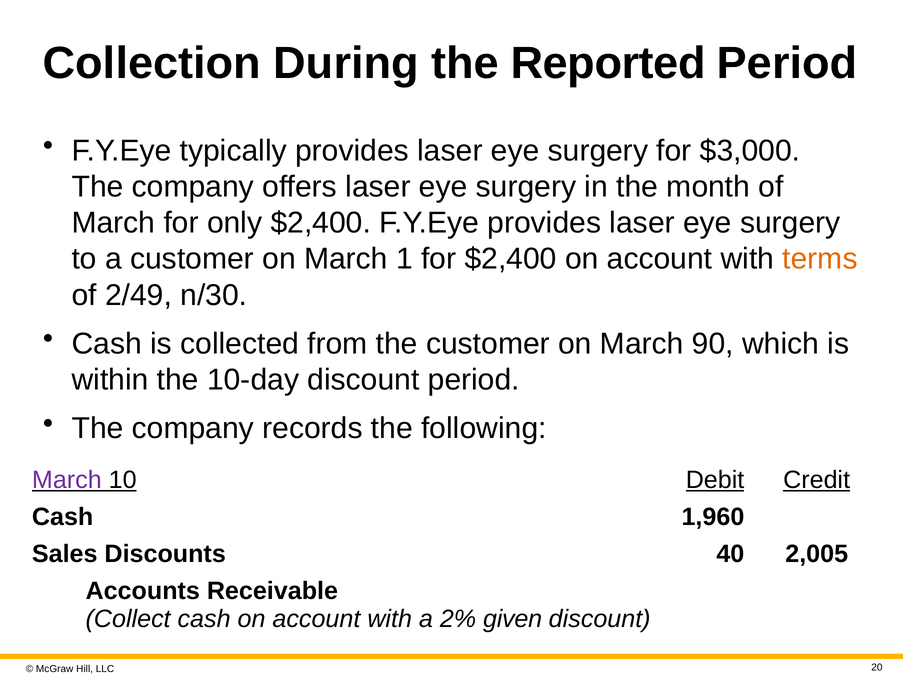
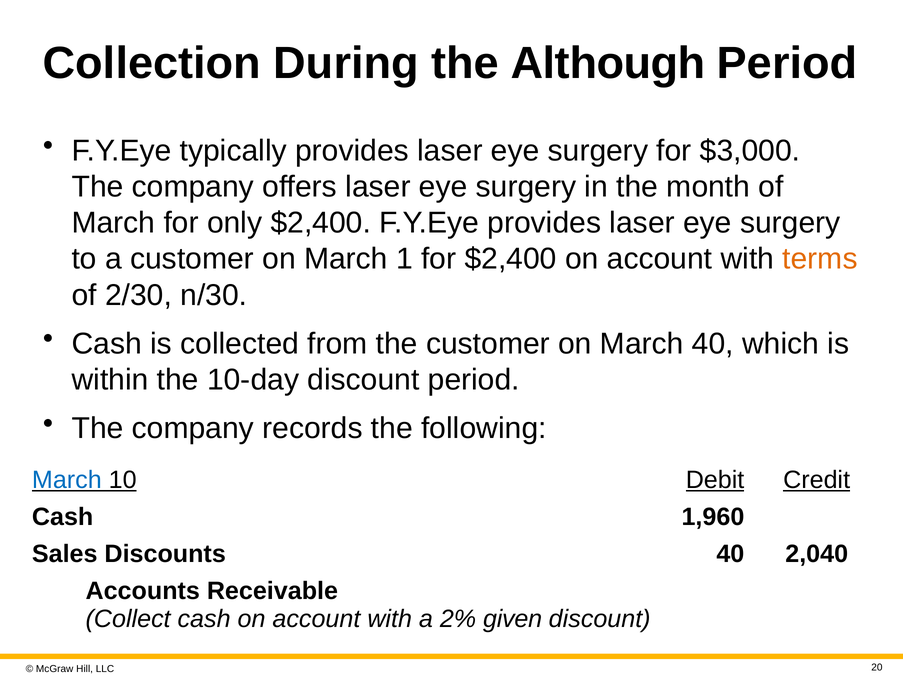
Reported: Reported -> Although
2/49: 2/49 -> 2/30
March 90: 90 -> 40
March at (67, 480) colour: purple -> blue
2,005: 2,005 -> 2,040
